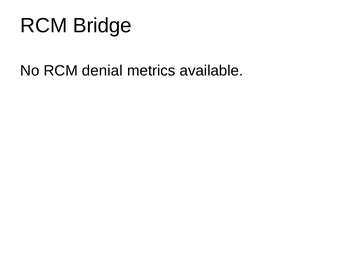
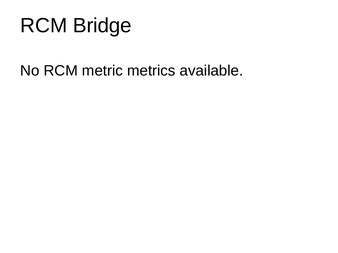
denial: denial -> metric
